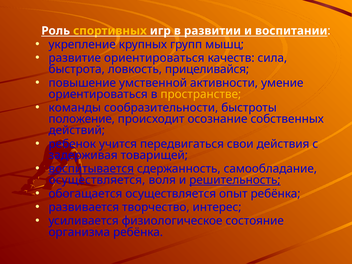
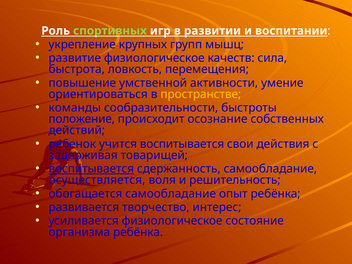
спортивных colour: yellow -> light green
развитие ориентироваться: ориентироваться -> физиологическое
прицеливайся: прицеливайся -> перемещения
учится передвигаться: передвигаться -> воспитывается
решительность underline: present -> none
обогащается осуществляется: осуществляется -> самообладание
